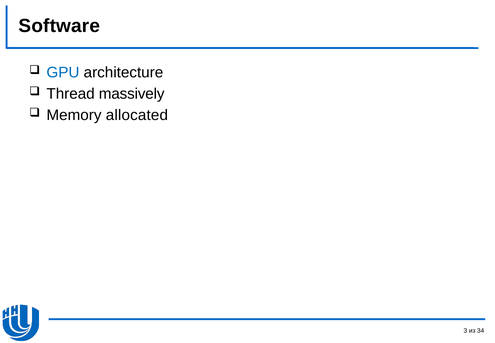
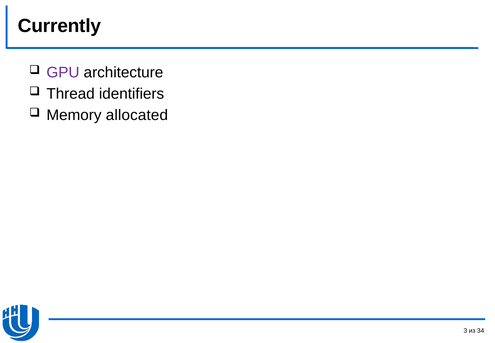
Software: Software -> Currently
GPU colour: blue -> purple
massively: massively -> identifiers
